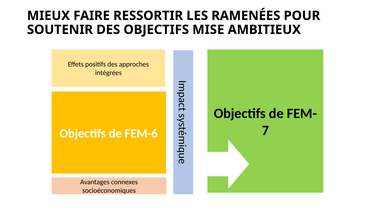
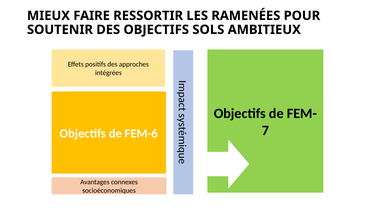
MISE: MISE -> SOLS
